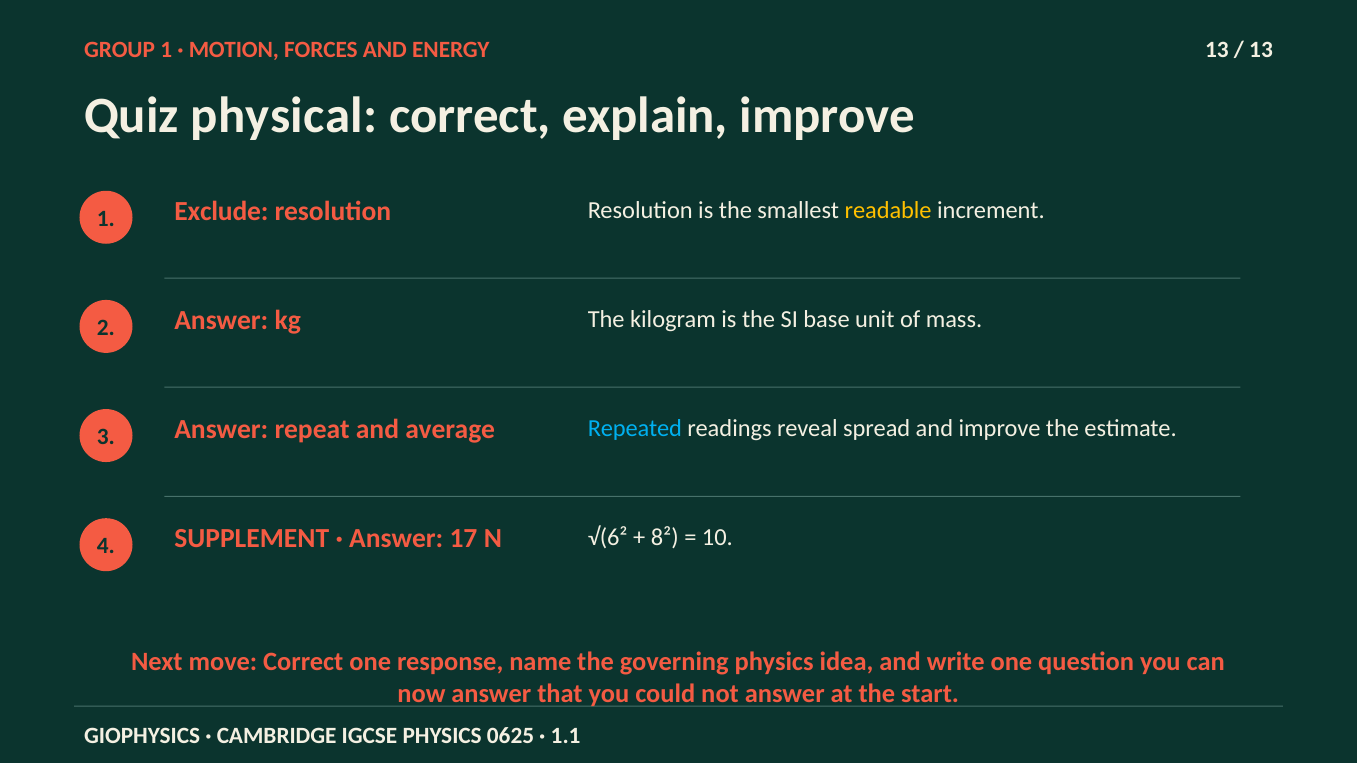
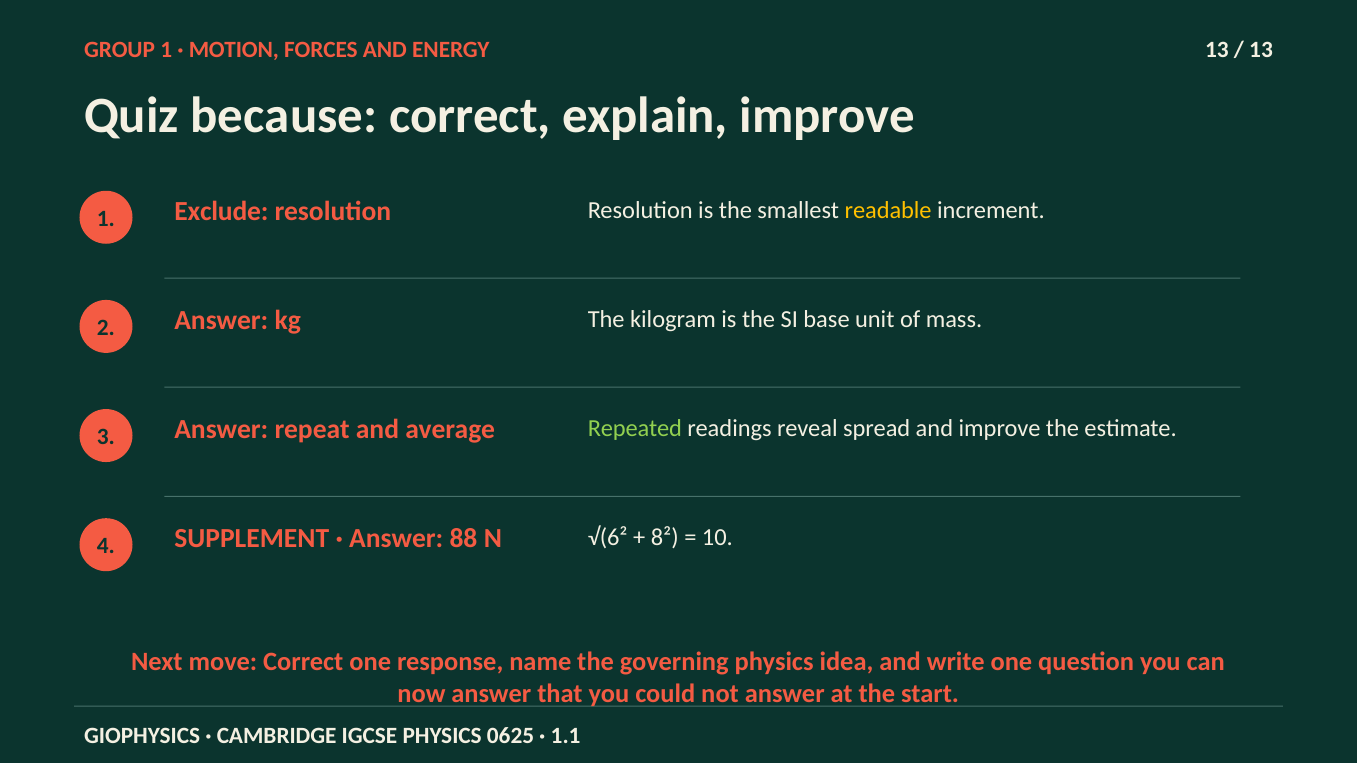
physical: physical -> because
Repeated colour: light blue -> light green
17: 17 -> 88
